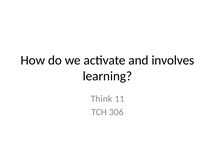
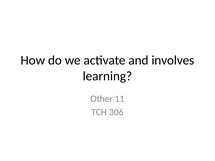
Think: Think -> Other
